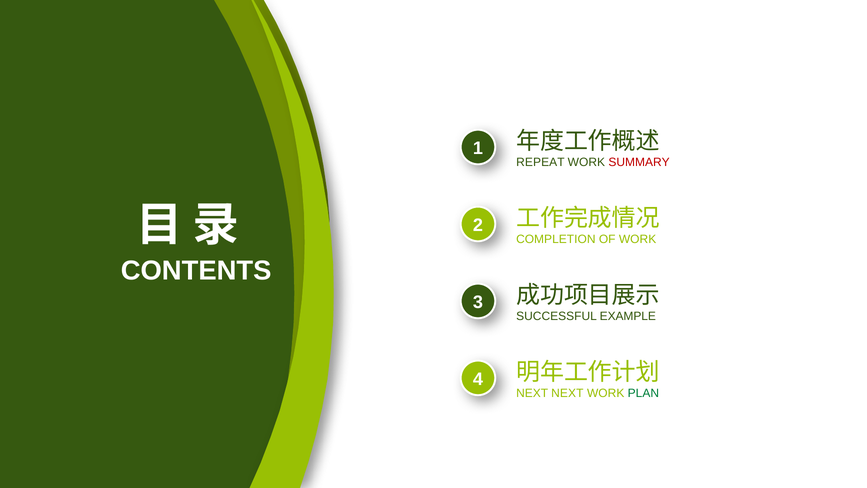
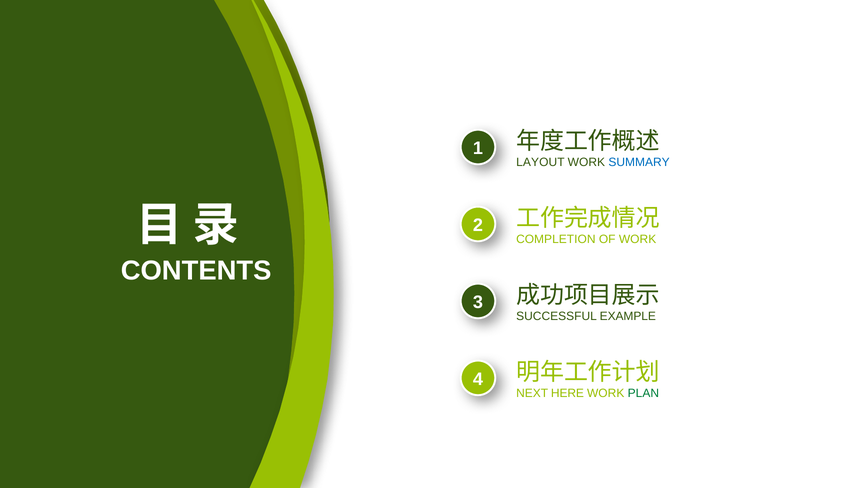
REPEAT: REPEAT -> LAYOUT
SUMMARY colour: red -> blue
NEXT NEXT: NEXT -> HERE
